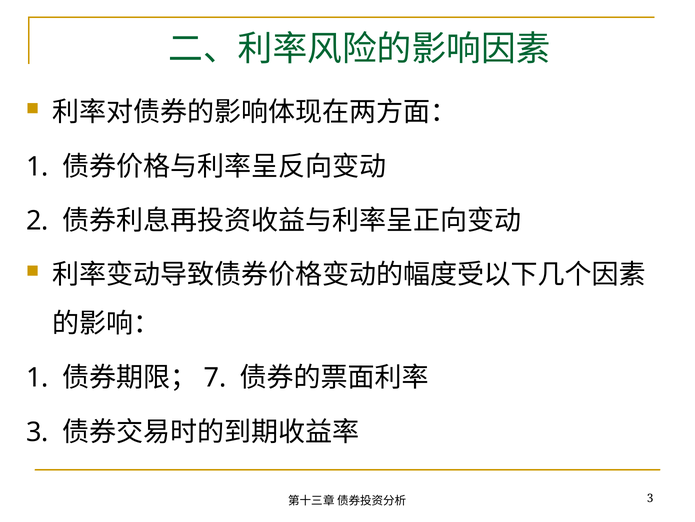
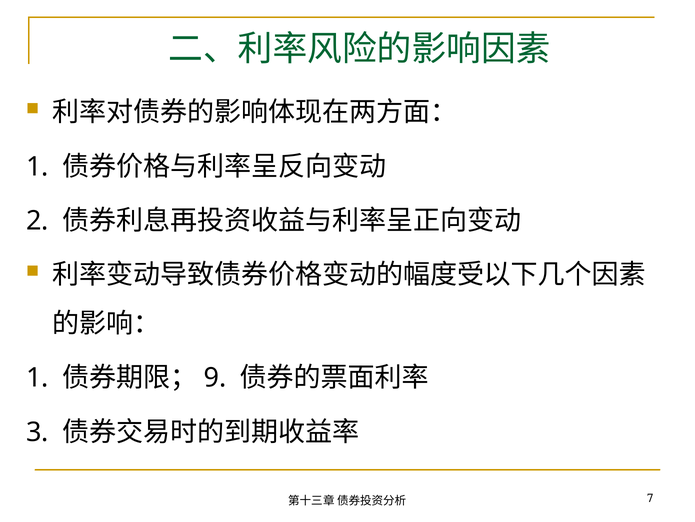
7: 7 -> 9
3 at (650, 498): 3 -> 7
